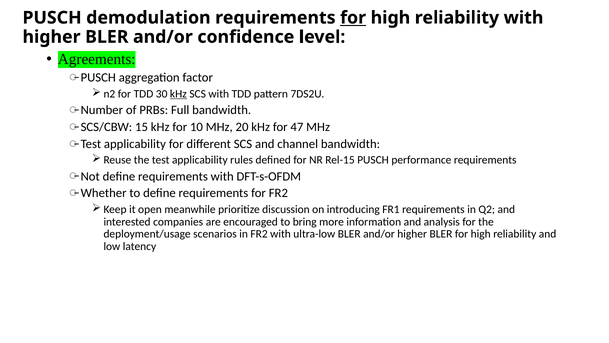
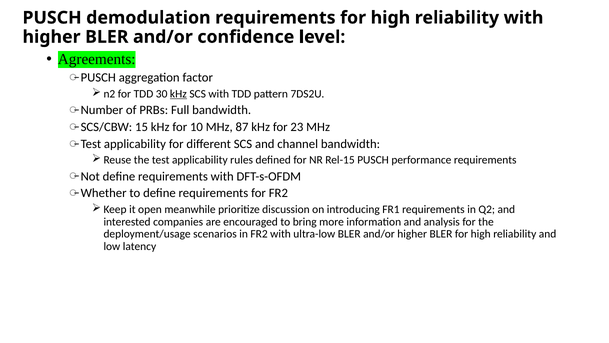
for at (353, 18) underline: present -> none
20: 20 -> 87
47: 47 -> 23
